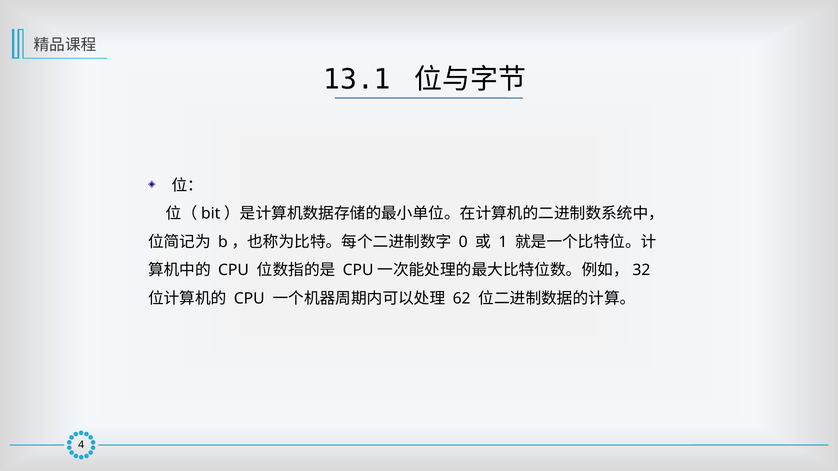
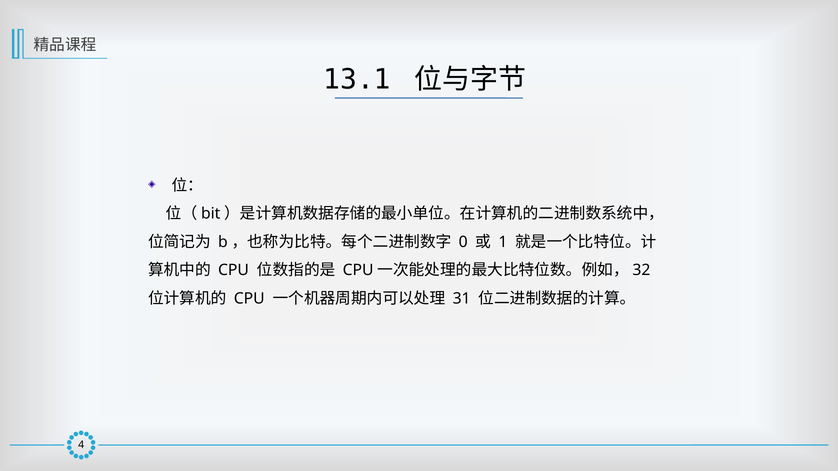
62: 62 -> 31
